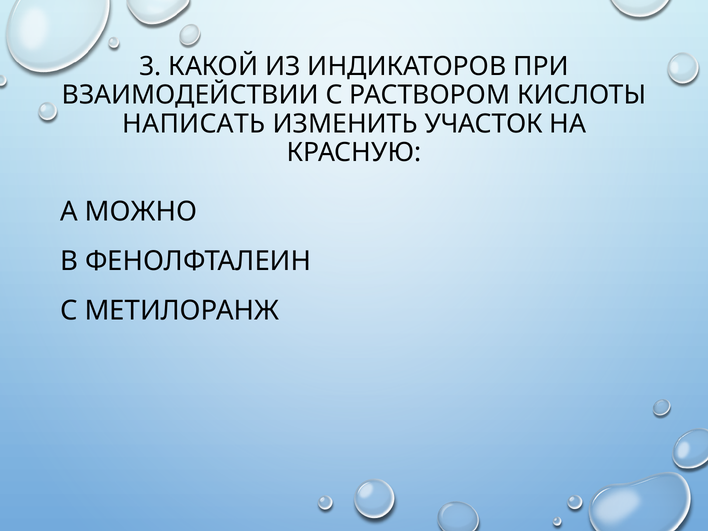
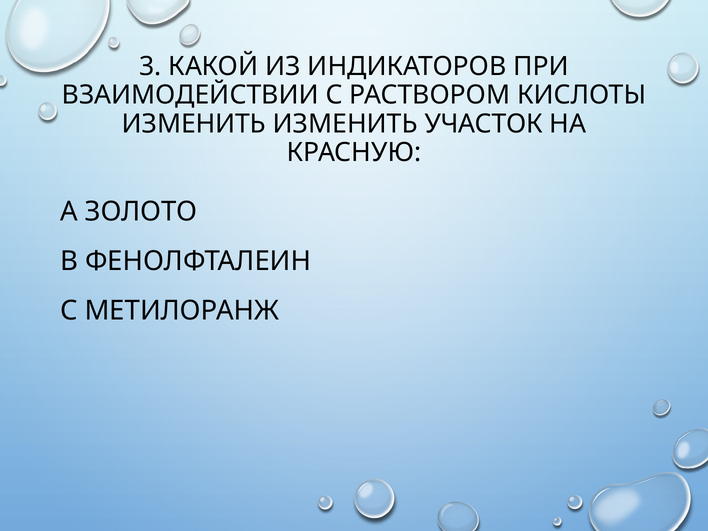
НАПИСАТЬ at (194, 124): НАПИСАТЬ -> ИЗМЕНИТЬ
МОЖНО: МОЖНО -> ЗОЛОТО
